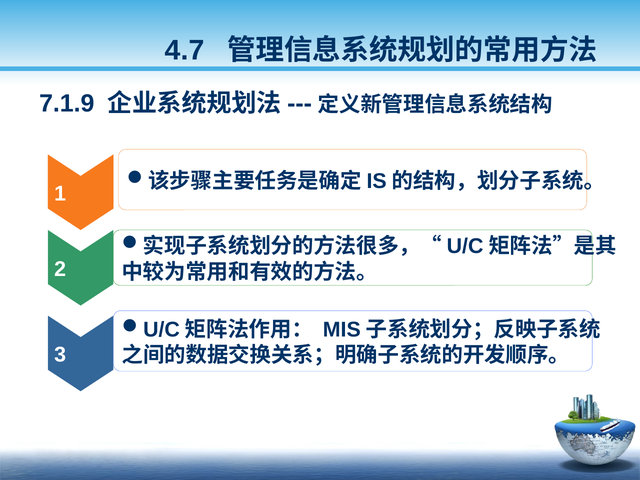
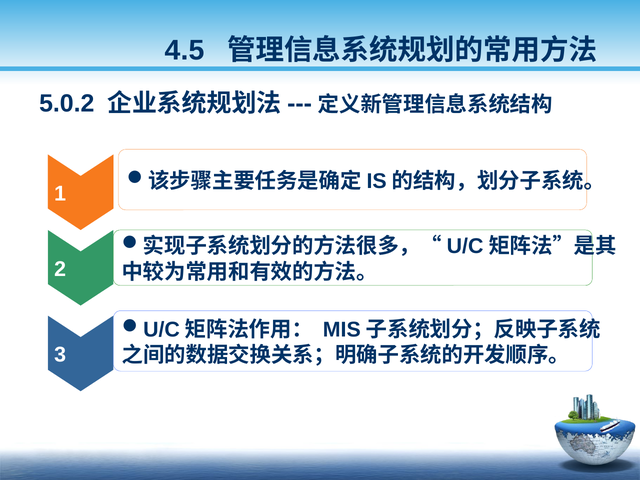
4.7: 4.7 -> 4.5
7.1.9: 7.1.9 -> 5.0.2
